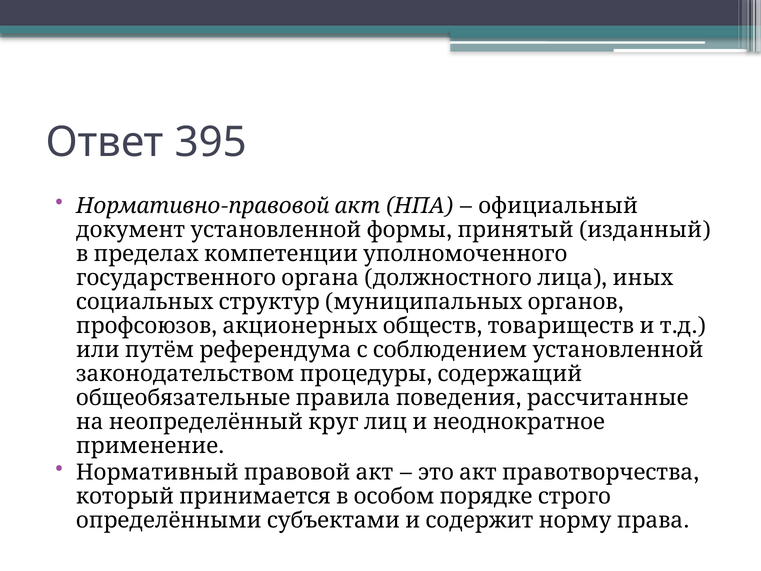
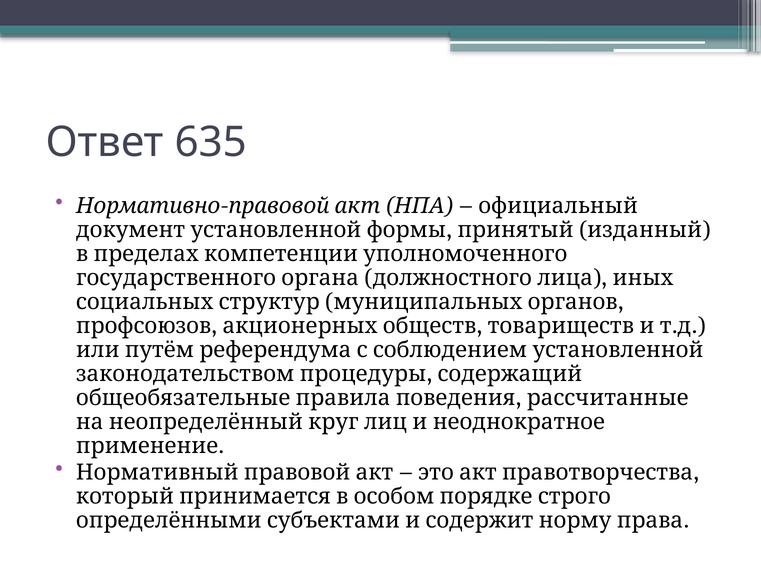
395: 395 -> 635
